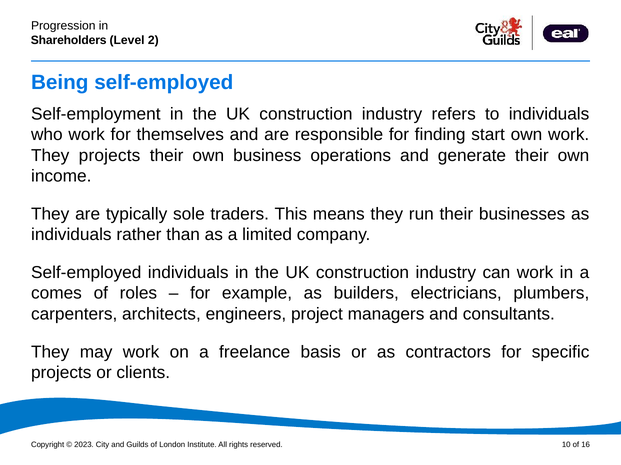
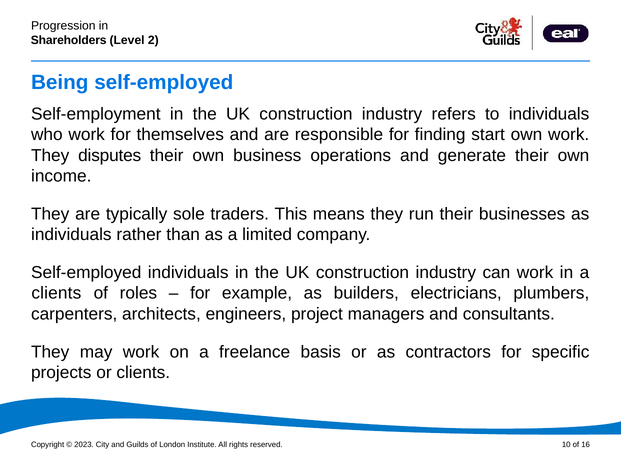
They projects: projects -> disputes
comes at (56, 294): comes -> clients
